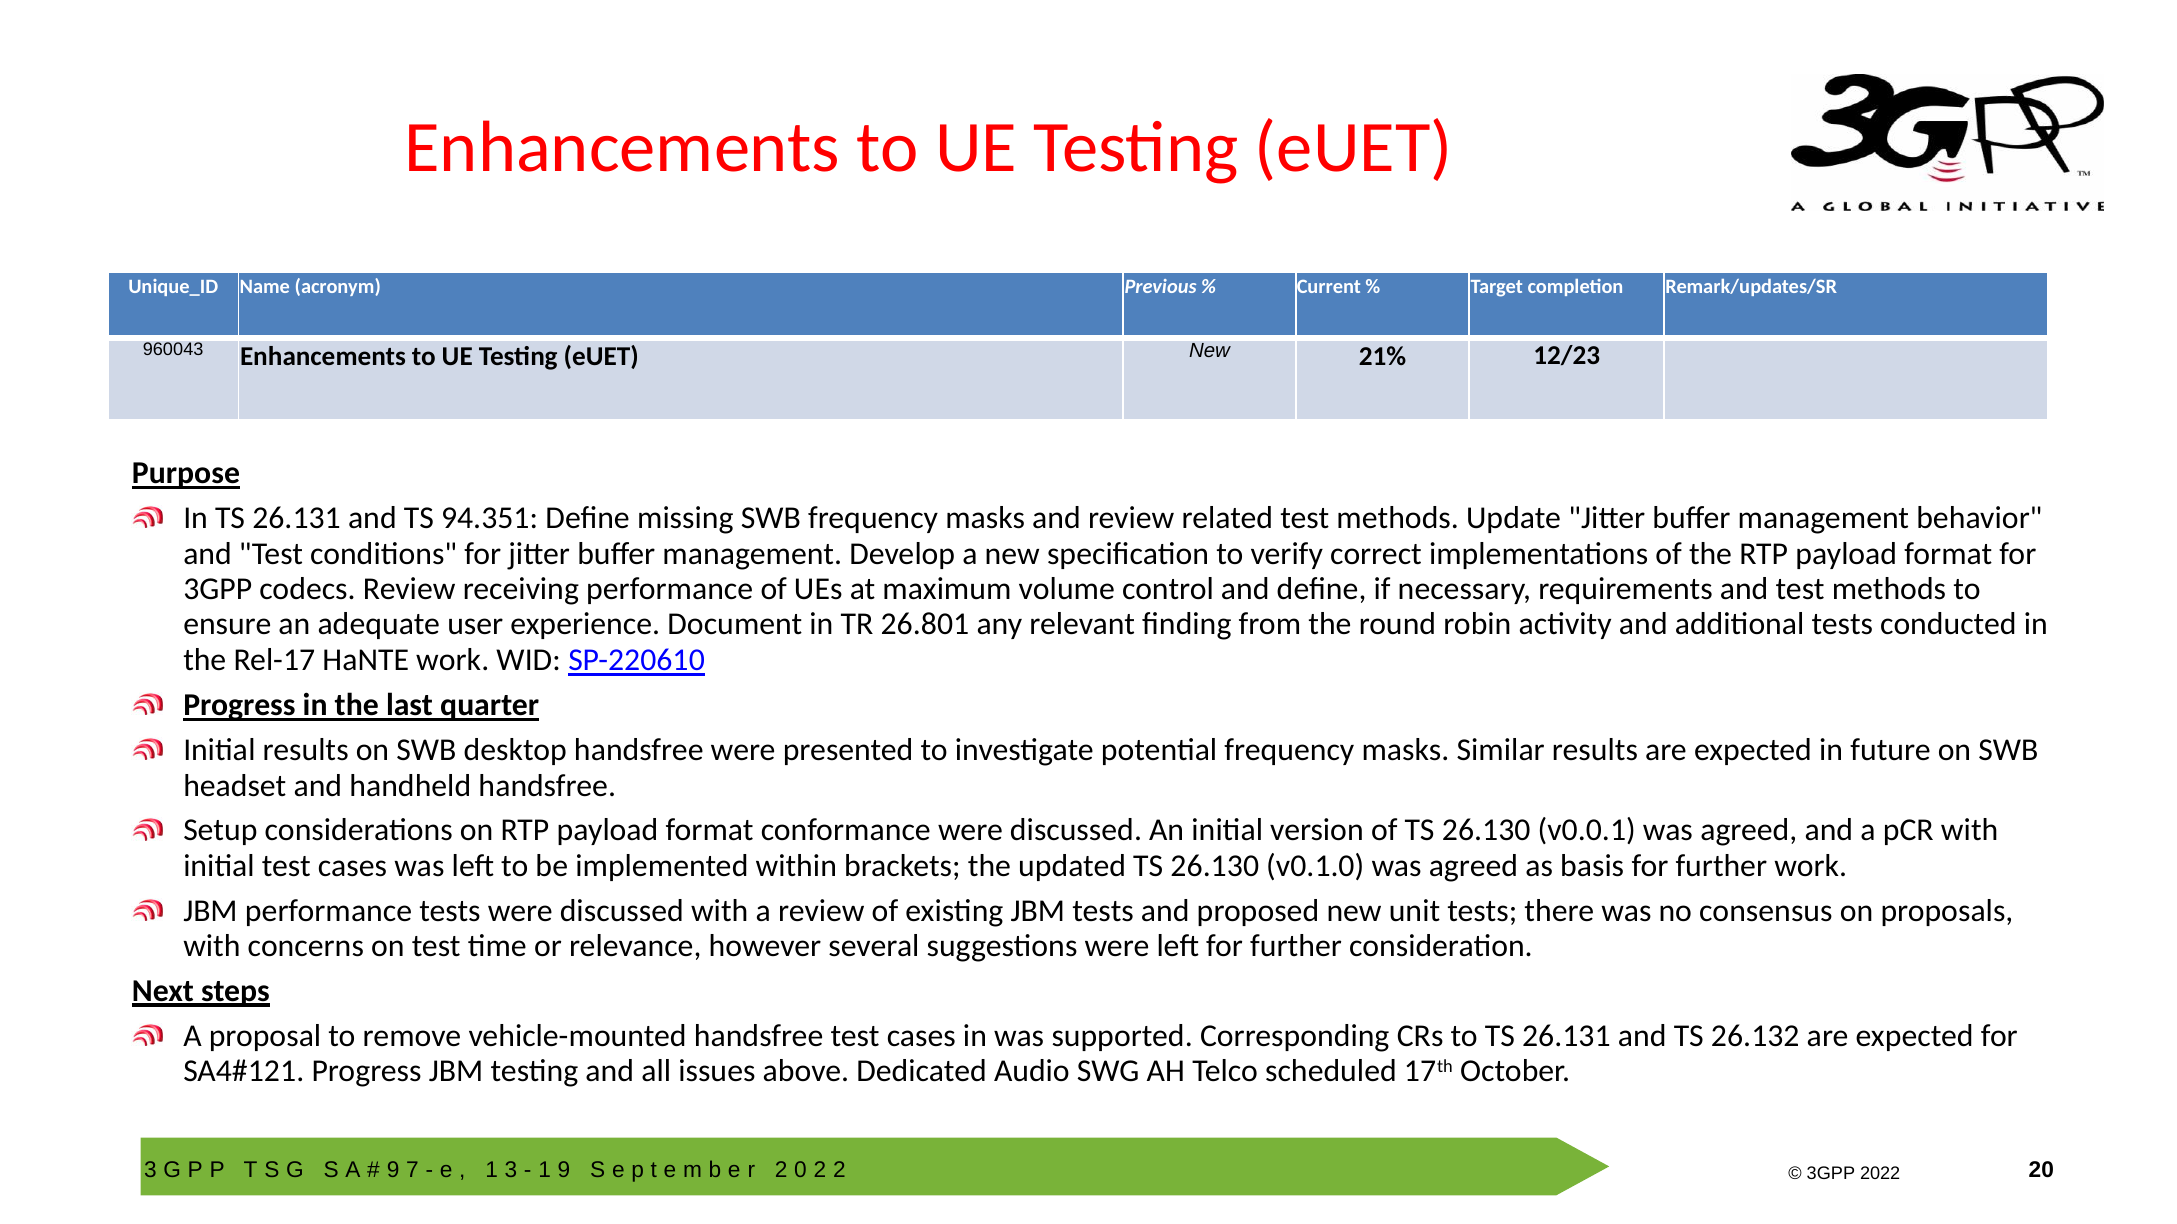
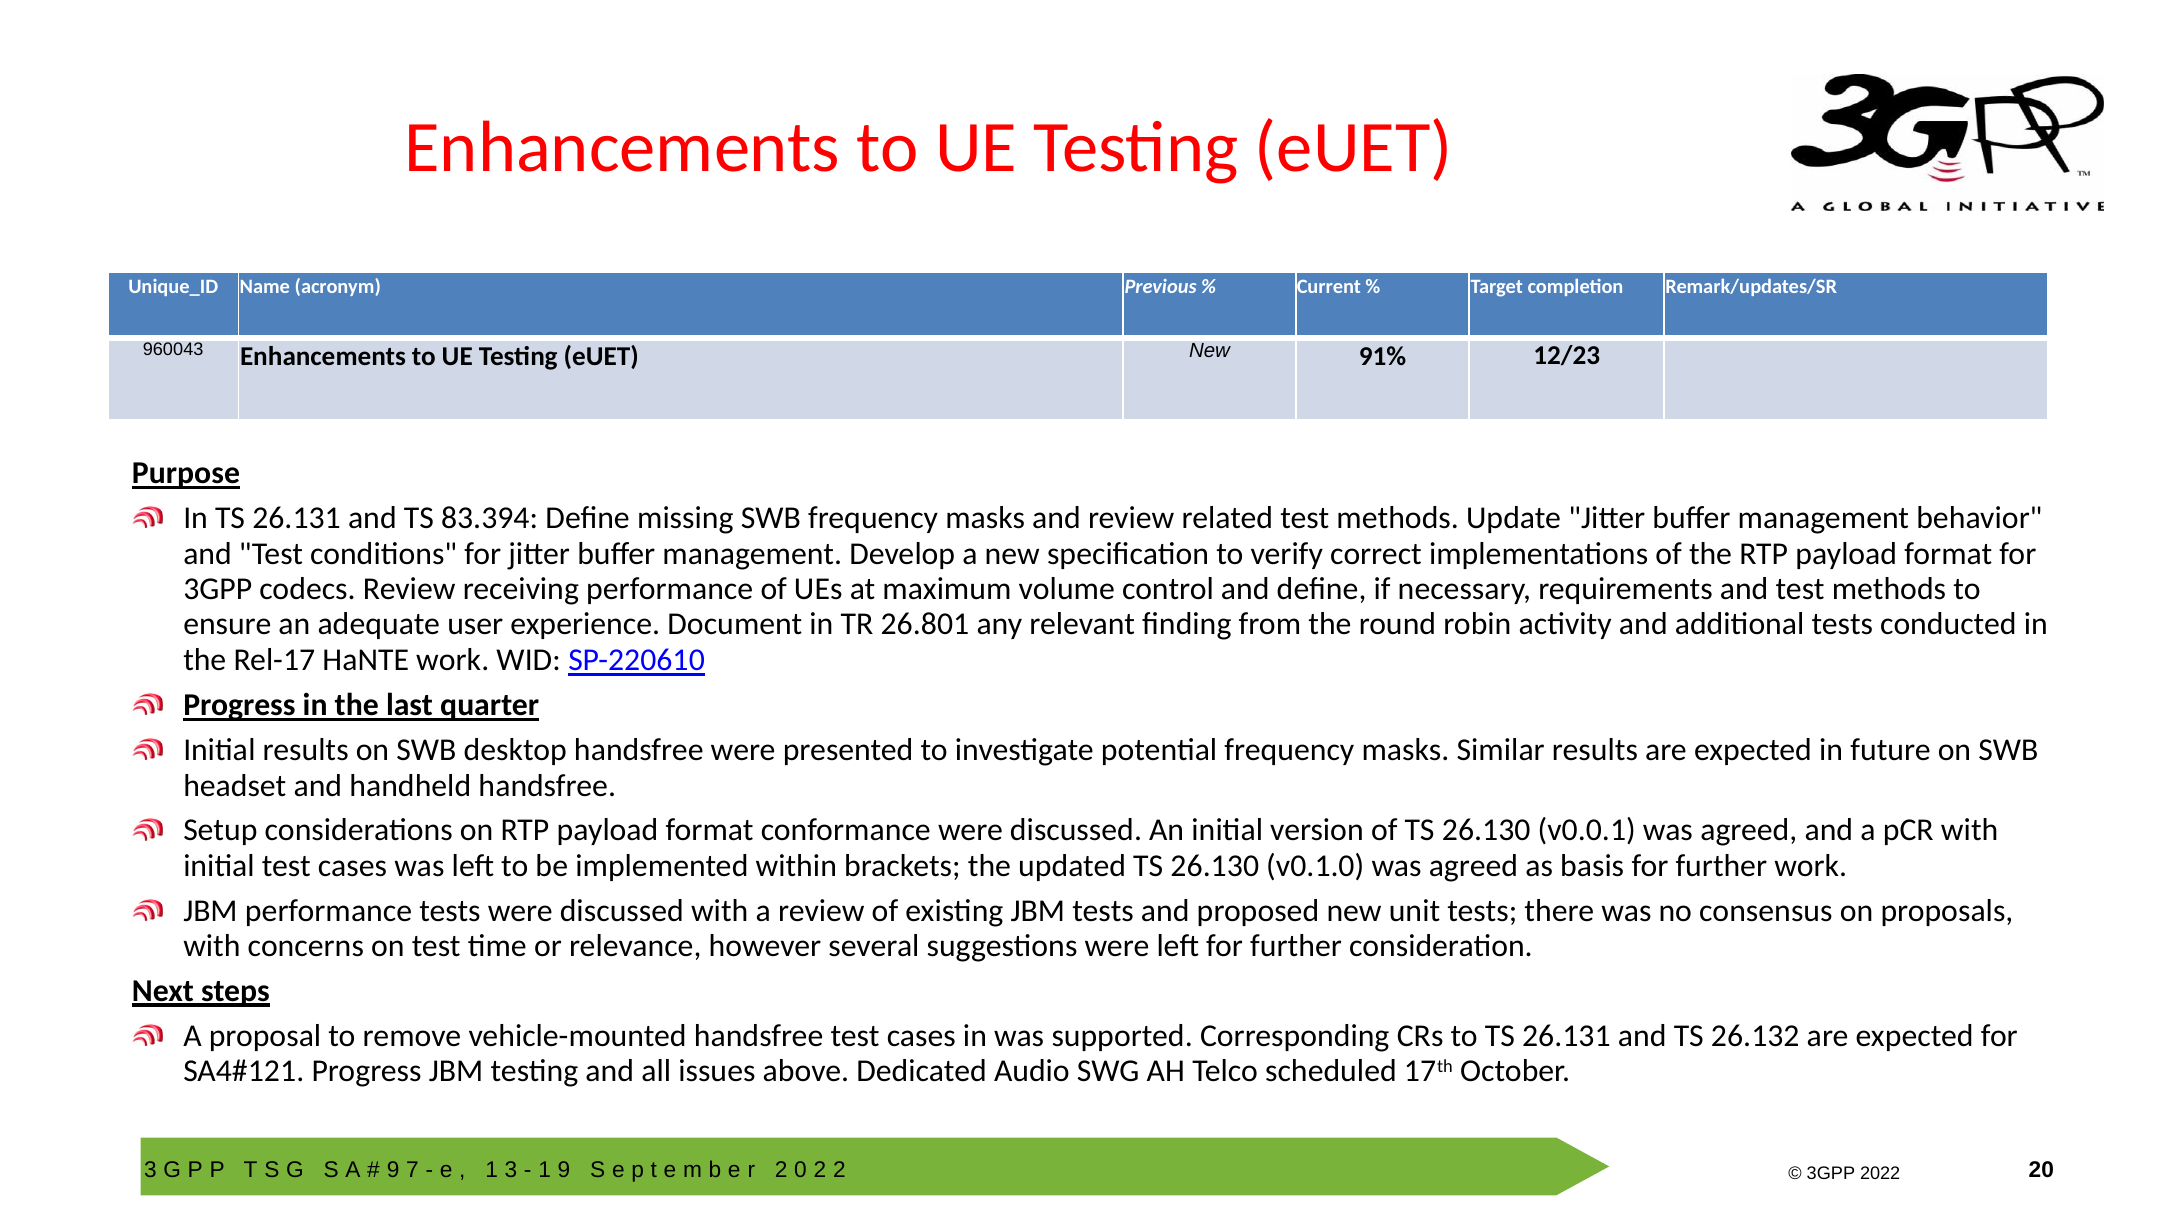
21%: 21% -> 91%
94.351: 94.351 -> 83.394
